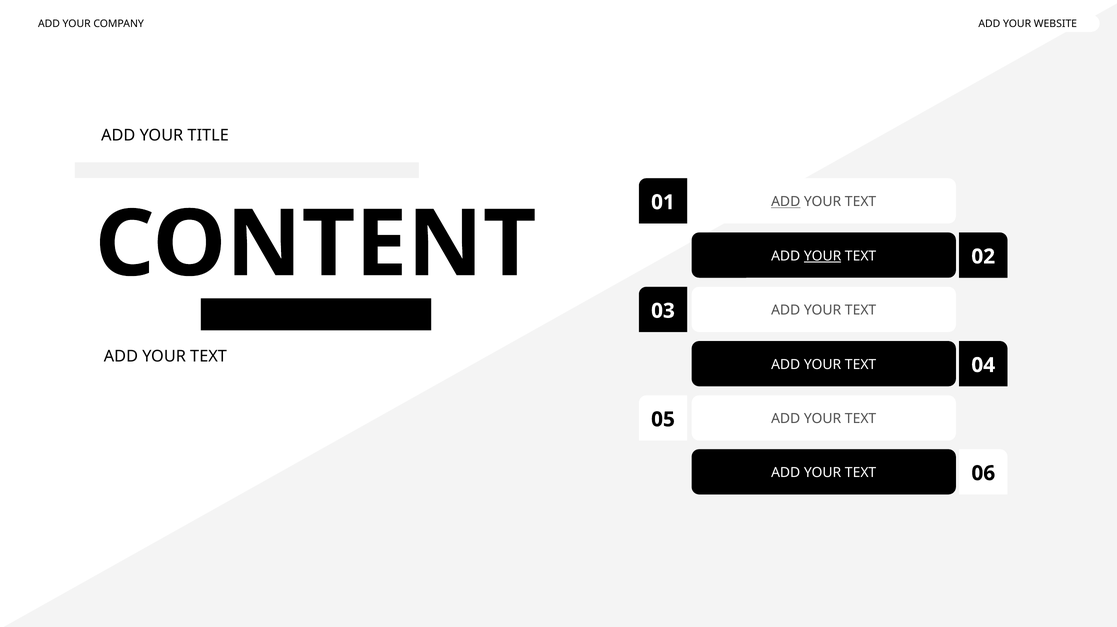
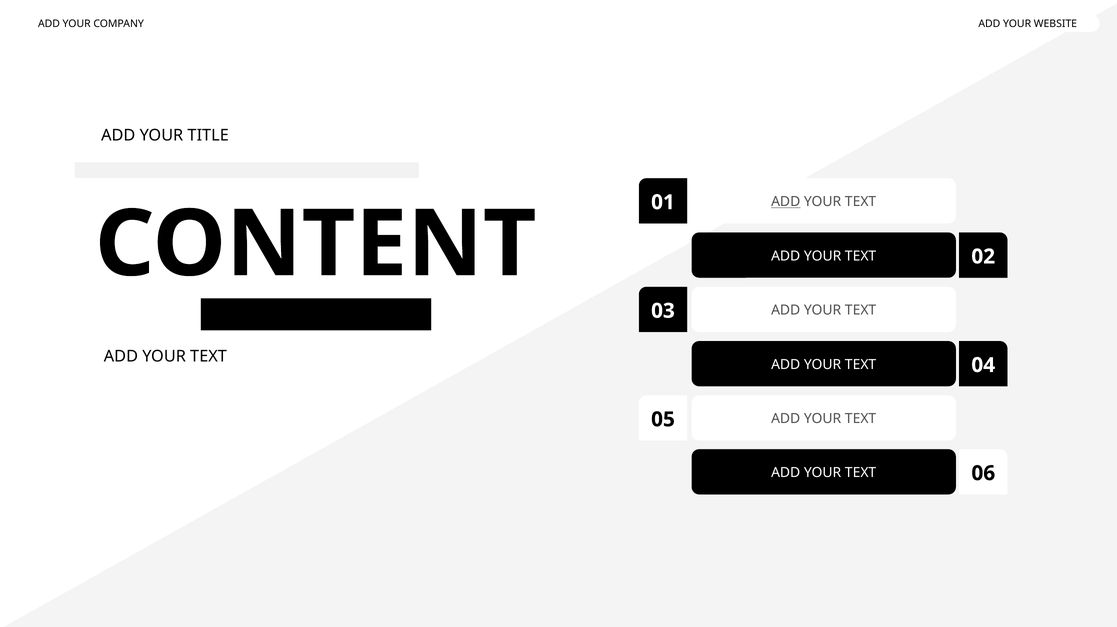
YOUR at (823, 256) underline: present -> none
